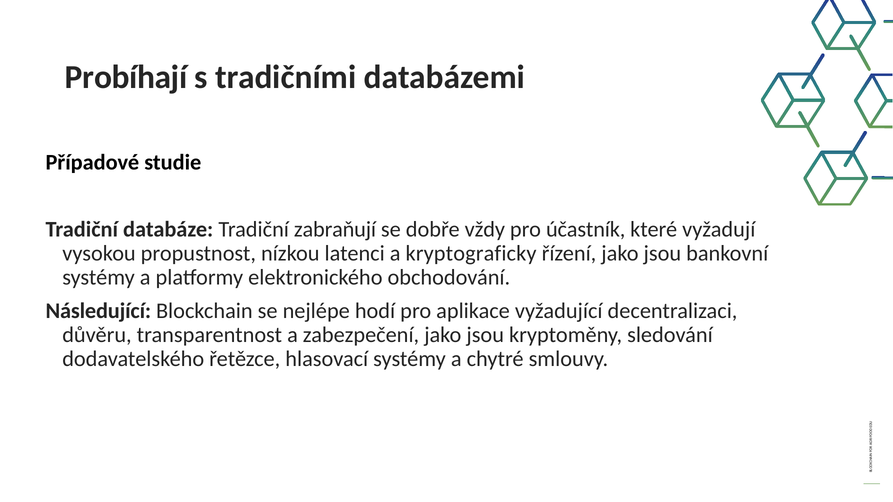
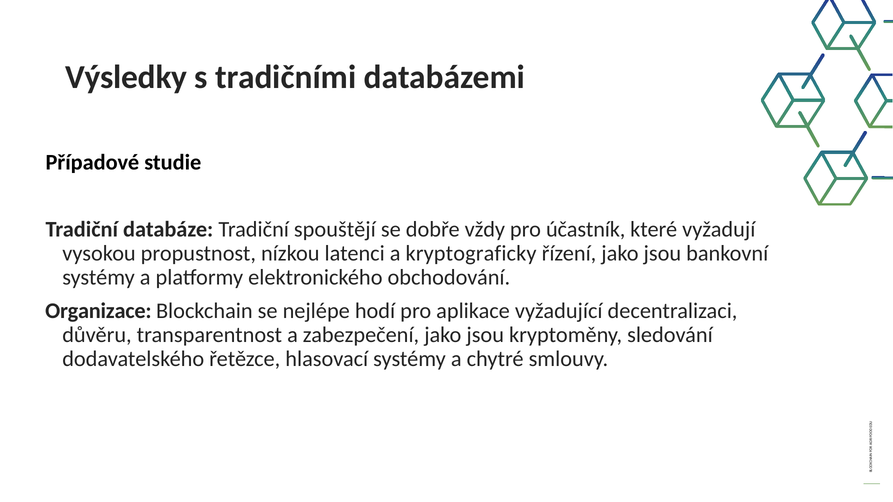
Probíhají: Probíhají -> Výsledky
zabraňují: zabraňují -> spouštějí
Následující: Následující -> Organizace
